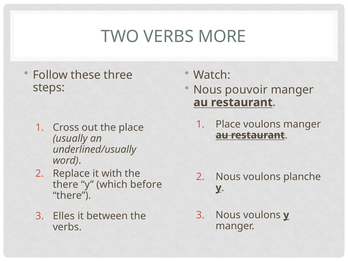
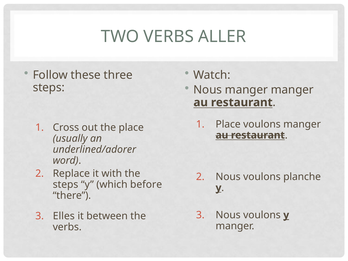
MORE: MORE -> ALLER
Nous pouvoir: pouvoir -> manger
underlined/usually: underlined/usually -> underlined/adorer
there at (66, 185): there -> steps
